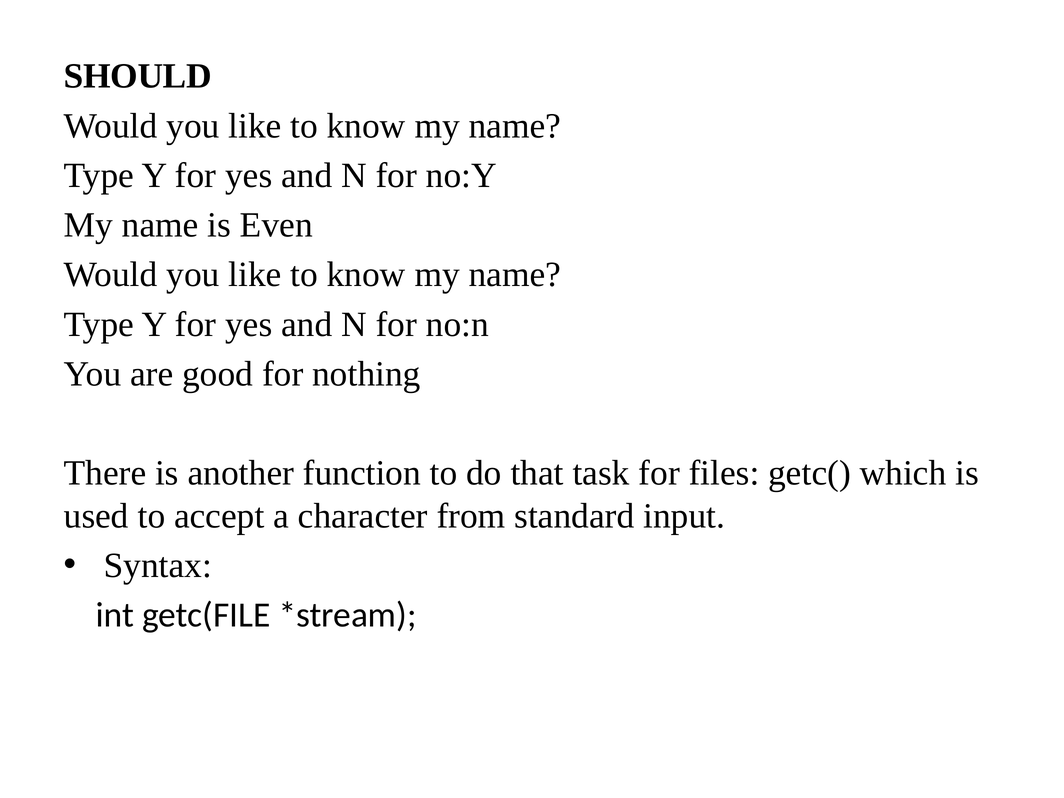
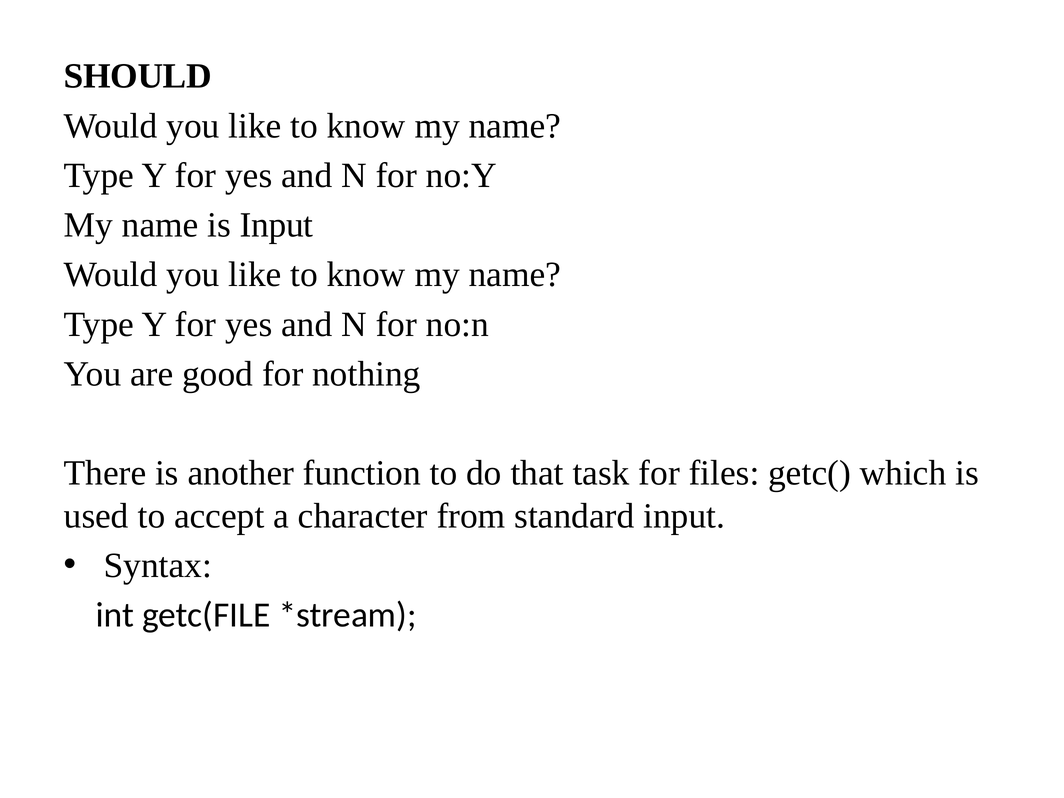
is Even: Even -> Input
